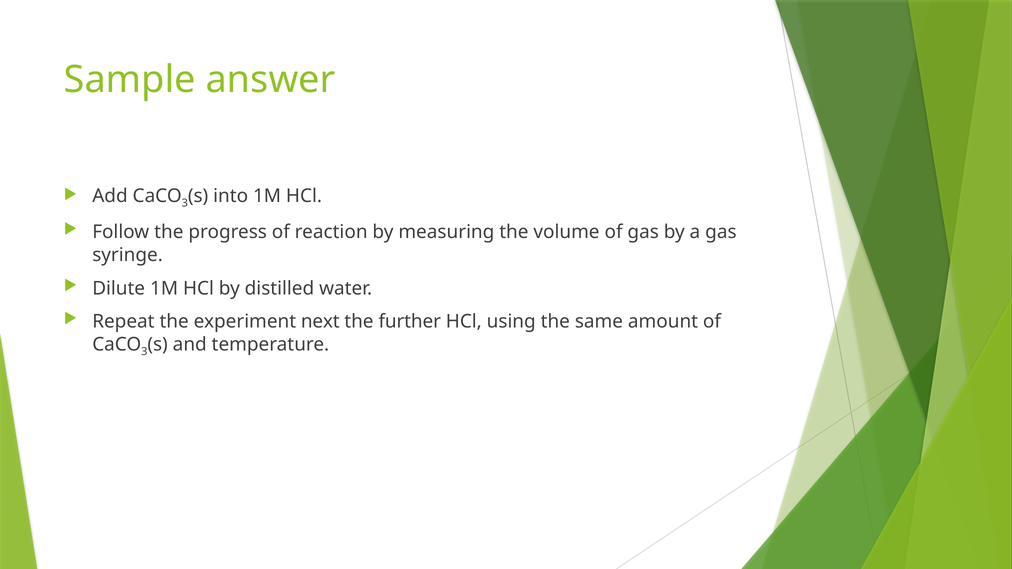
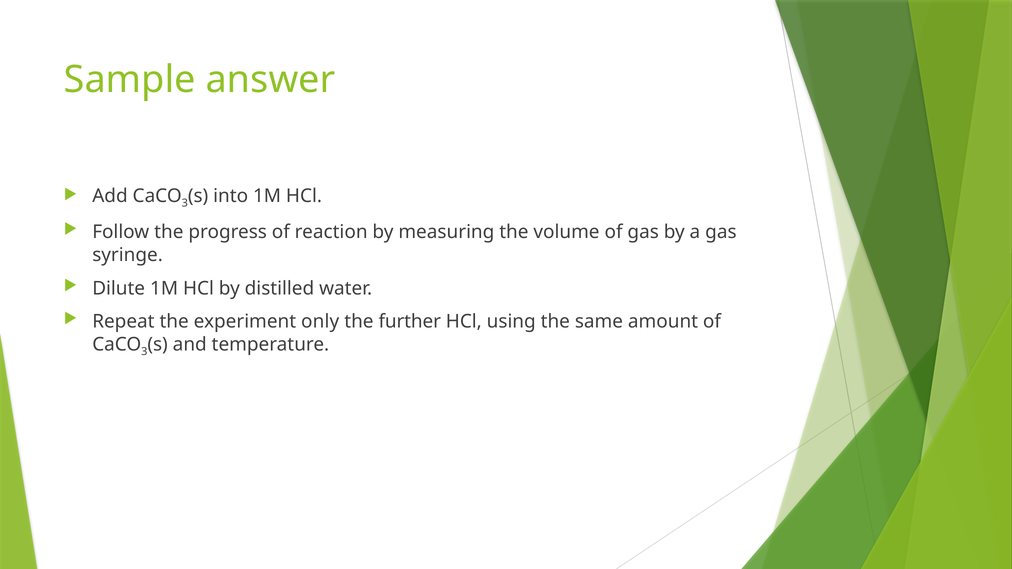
next: next -> only
